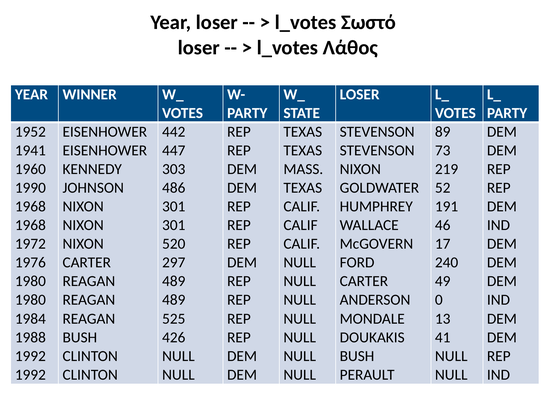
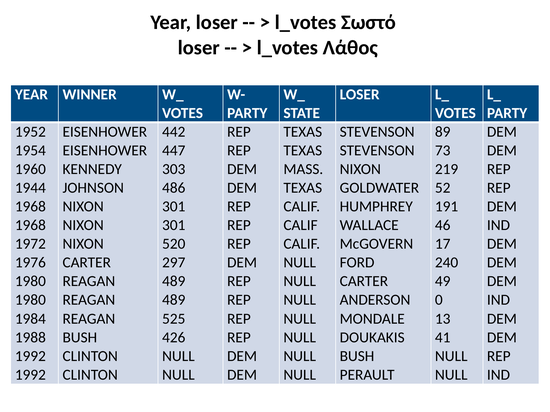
1941: 1941 -> 1954
1990: 1990 -> 1944
